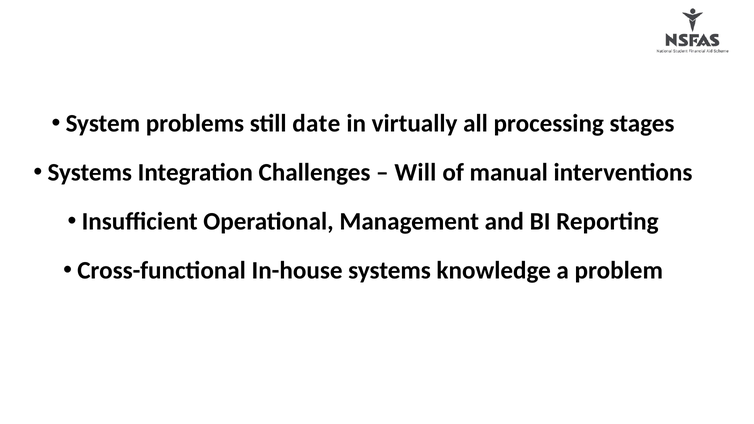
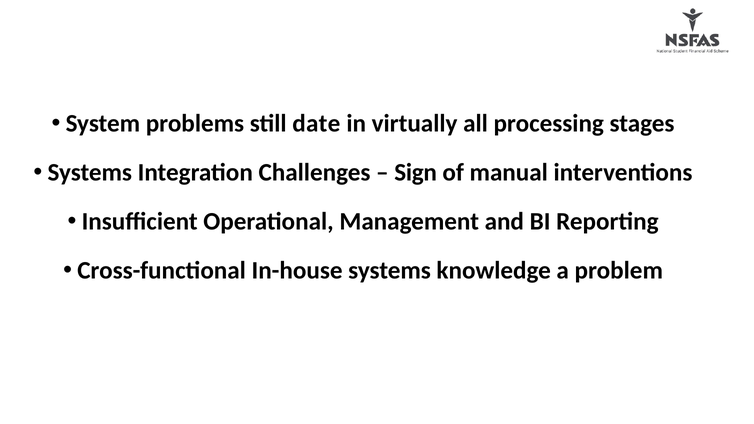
Will: Will -> Sign
